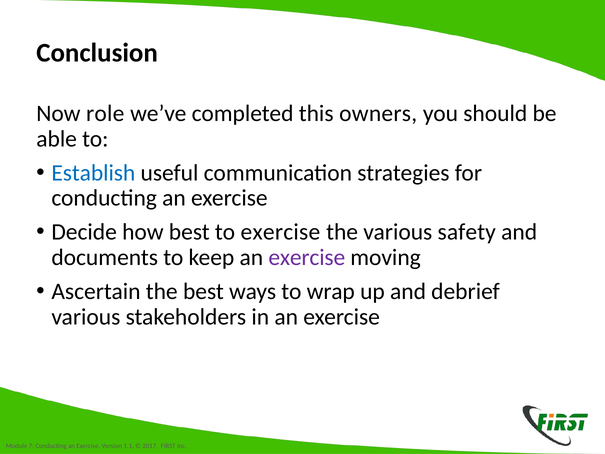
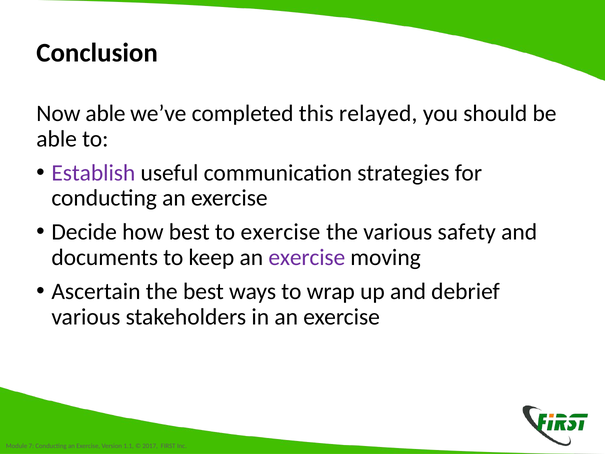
Now role: role -> able
owners: owners -> relayed
Establish colour: blue -> purple
